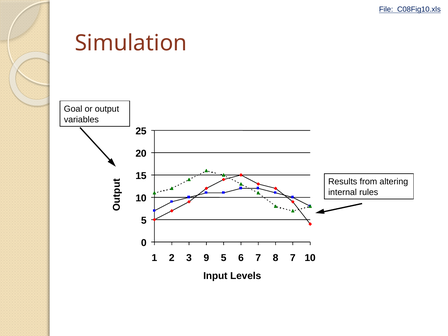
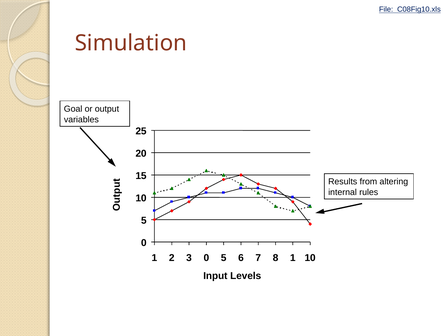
3 9: 9 -> 0
8 7: 7 -> 1
